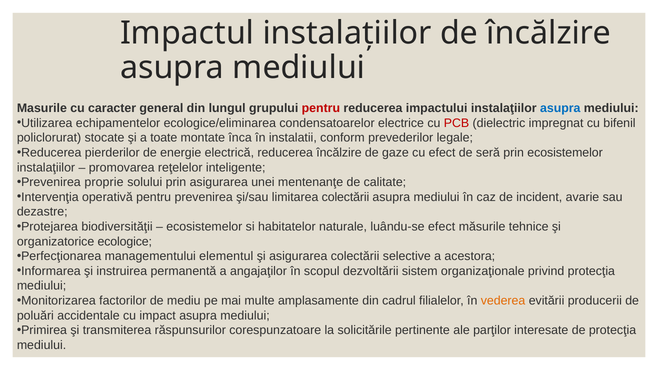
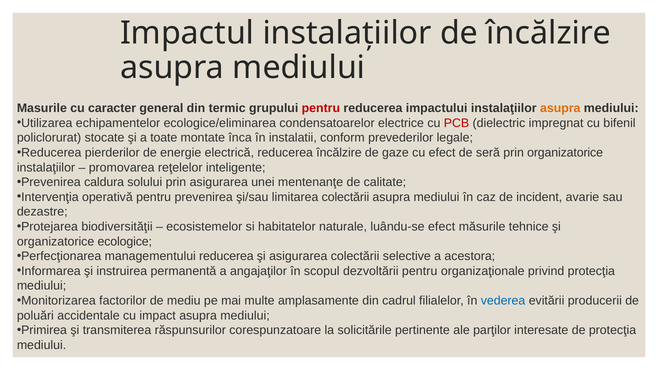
lungul: lungul -> termic
asupra at (560, 108) colour: blue -> orange
prin ecosistemelor: ecosistemelor -> organizatorice
proprie: proprie -> caldura
managementului elementul: elementul -> reducerea
dezvoltării sistem: sistem -> pentru
vederea colour: orange -> blue
